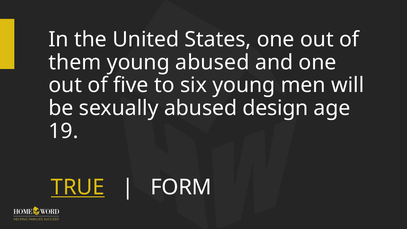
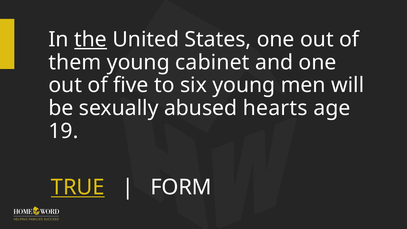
the underline: none -> present
young abused: abused -> cabinet
design: design -> hearts
